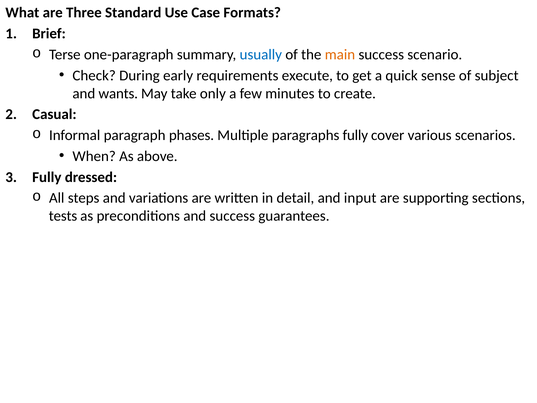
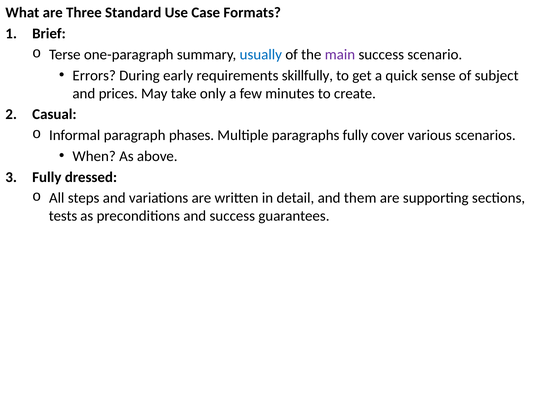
main colour: orange -> purple
Check: Check -> Errors
execute: execute -> skillfully
wants: wants -> prices
input: input -> them
